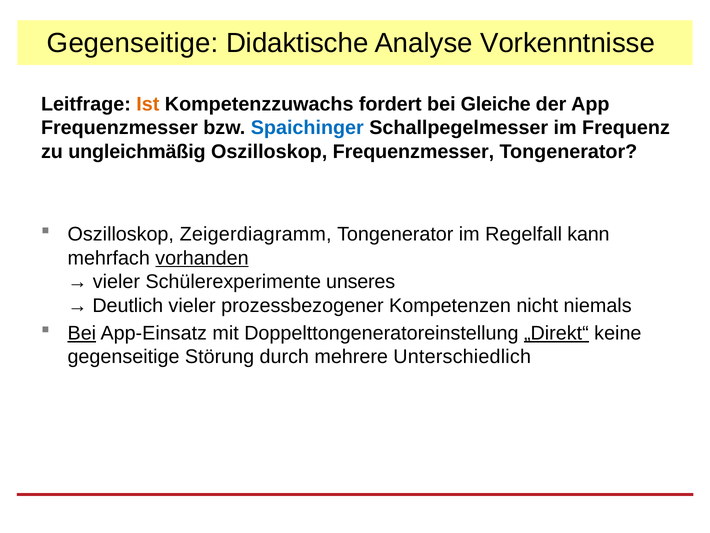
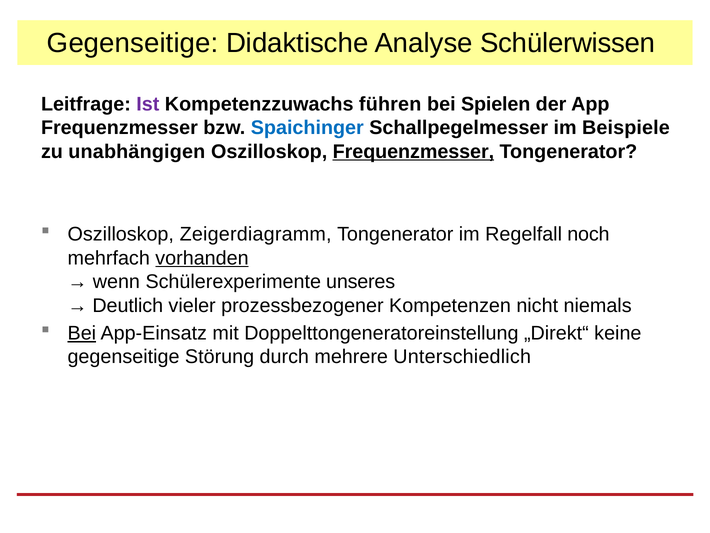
Vorkenntnisse: Vorkenntnisse -> Schülerwissen
Ist colour: orange -> purple
fordert: fordert -> führen
Gleiche: Gleiche -> Spielen
Frequenz: Frequenz -> Beispiele
ungleichmäßig: ungleichmäßig -> unabhängigen
Frequenzmesser at (413, 151) underline: none -> present
kann: kann -> noch
vieler at (116, 282): vieler -> wenn
„Direkt“ underline: present -> none
